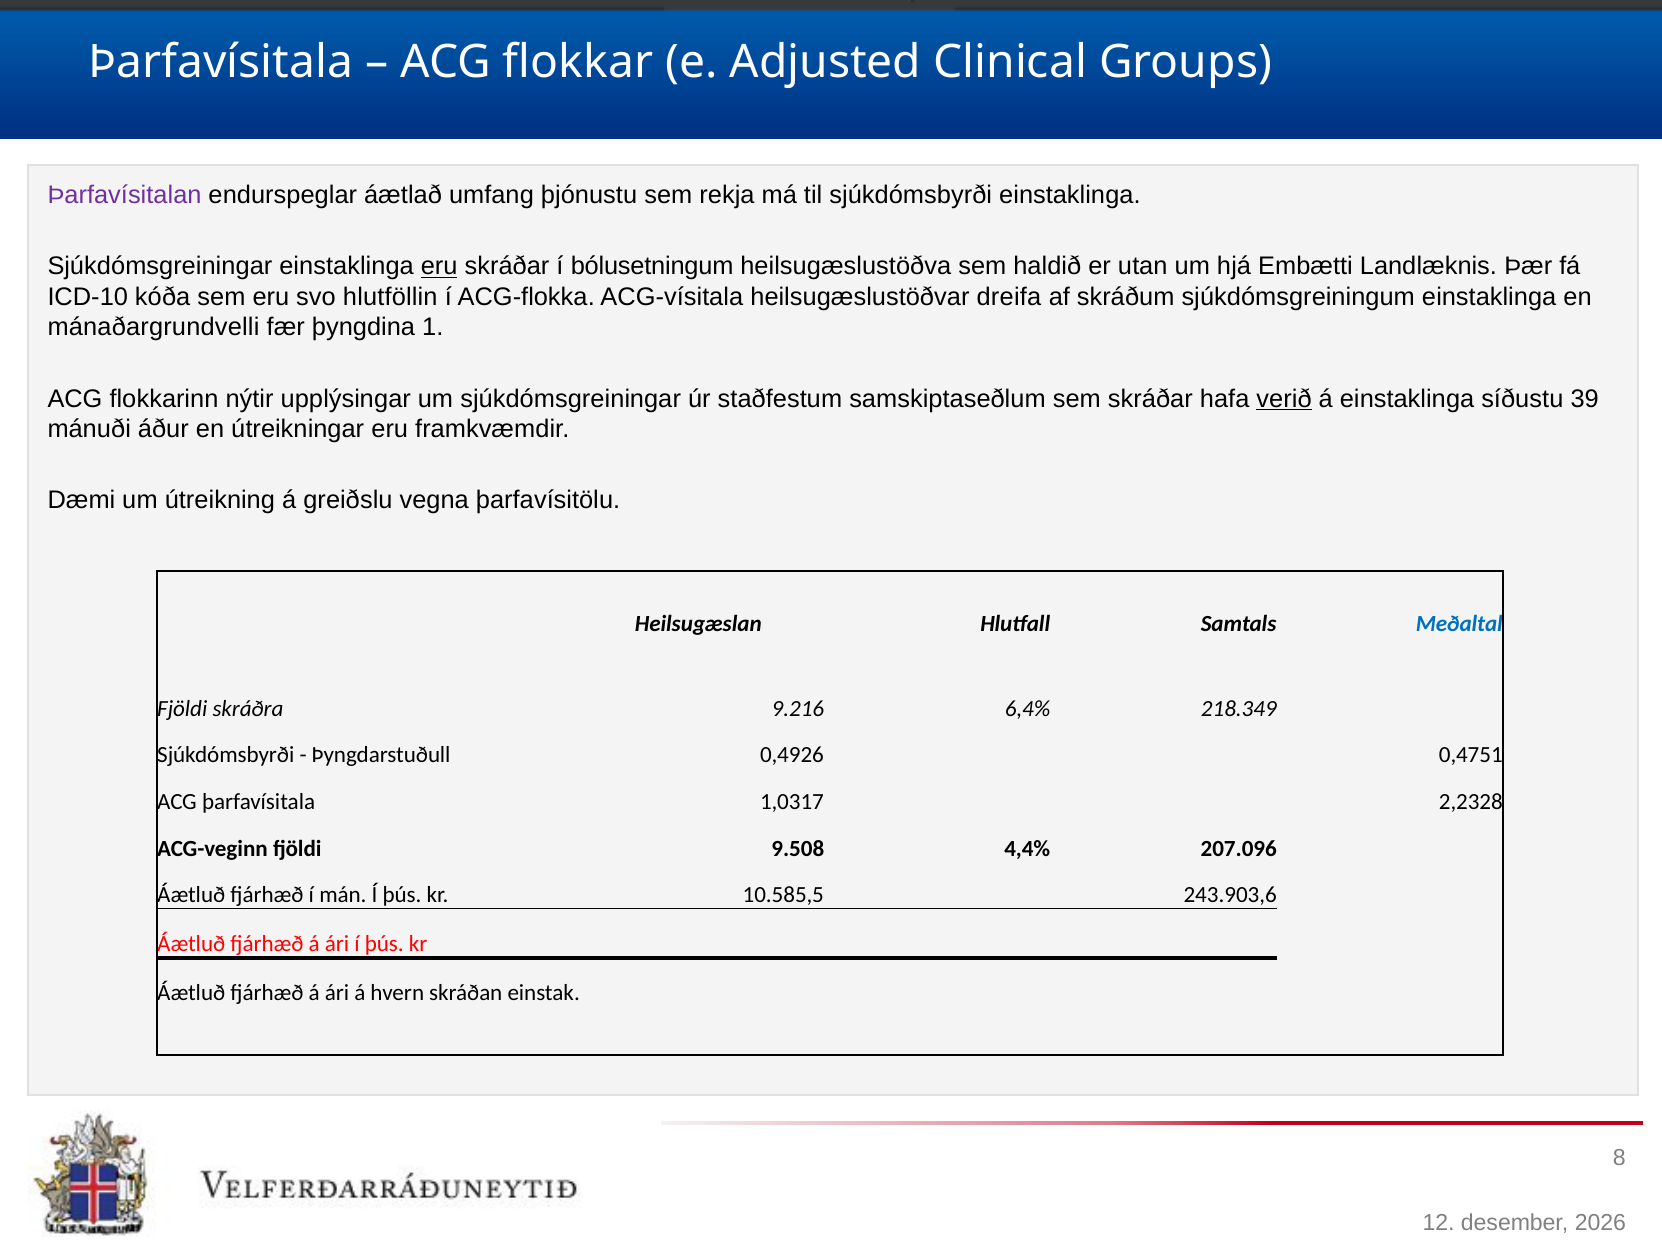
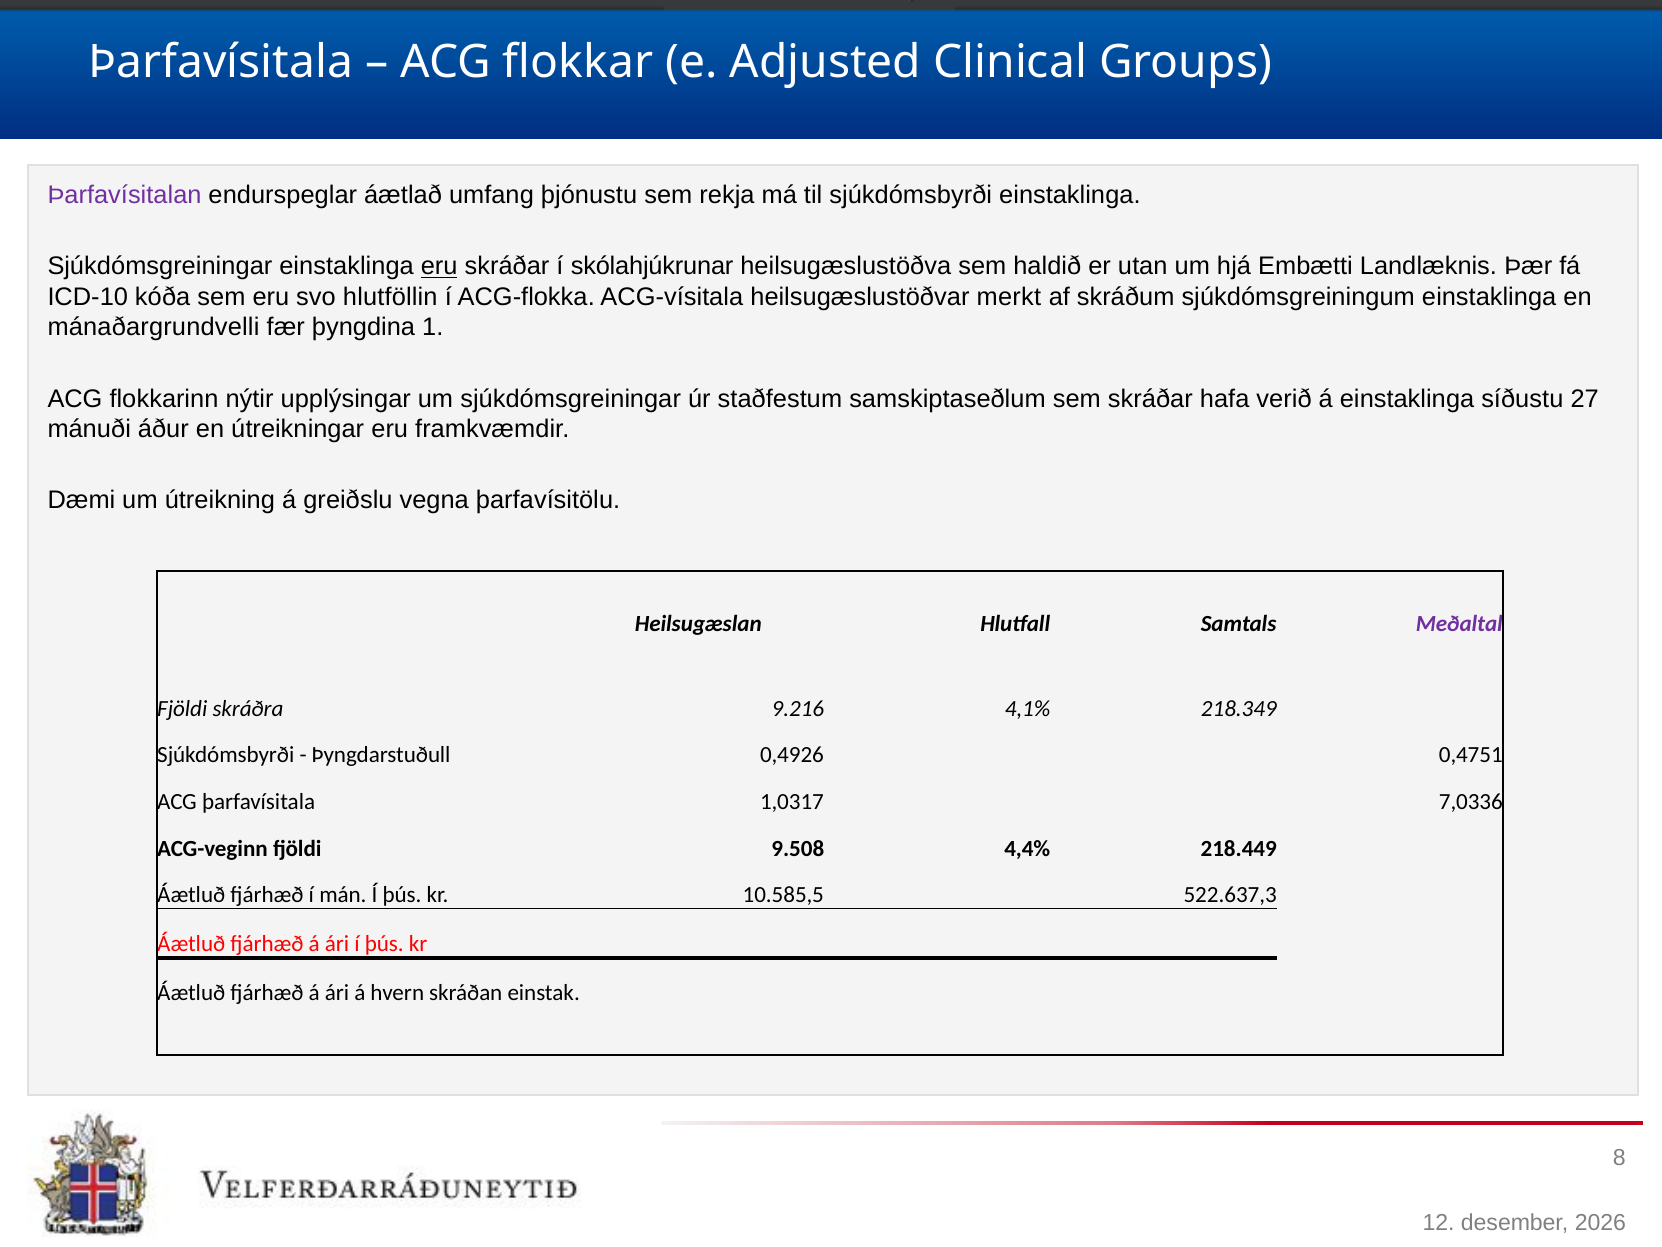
bólusetningum: bólusetningum -> skólahjúkrunar
dreifa: dreifa -> merkt
verið underline: present -> none
39: 39 -> 27
Meðaltal colour: blue -> purple
6,4%: 6,4% -> 4,1%
2,2328: 2,2328 -> 7,0336
207.096: 207.096 -> 218.449
243.903,6: 243.903,6 -> 522.637,3
